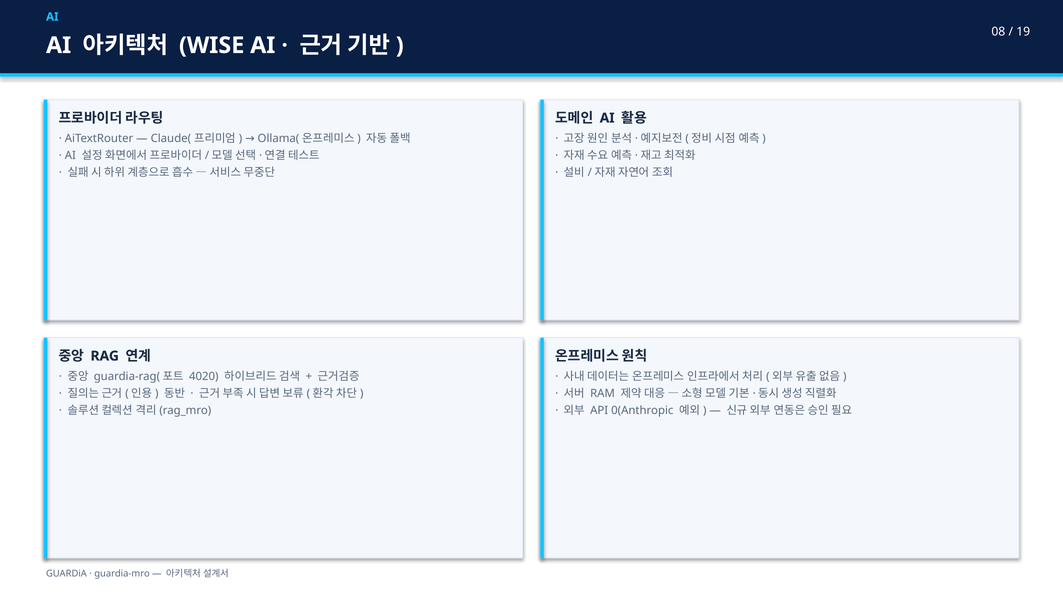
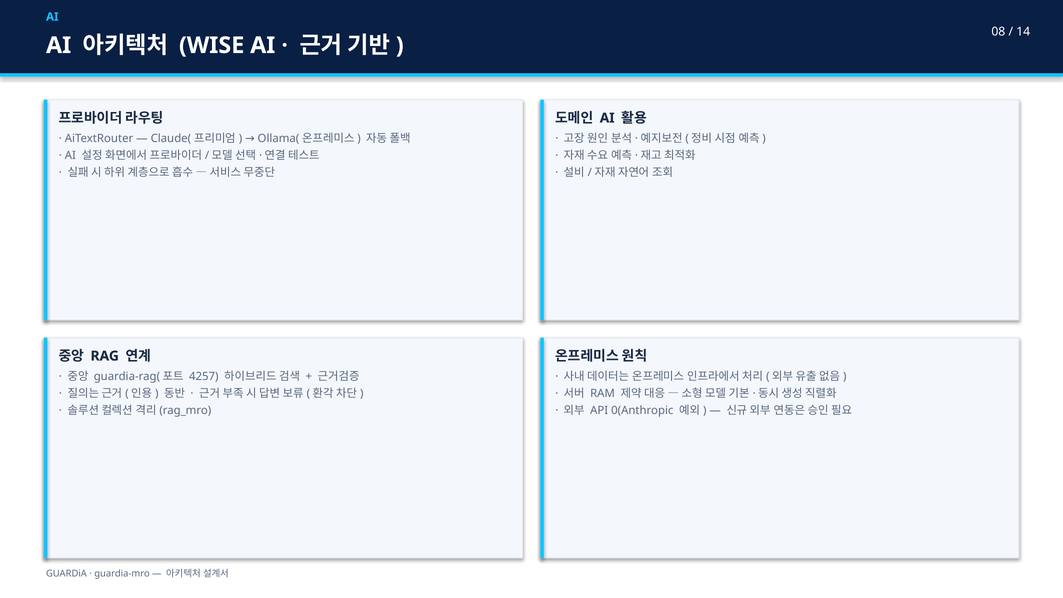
19: 19 -> 14
4020: 4020 -> 4257
